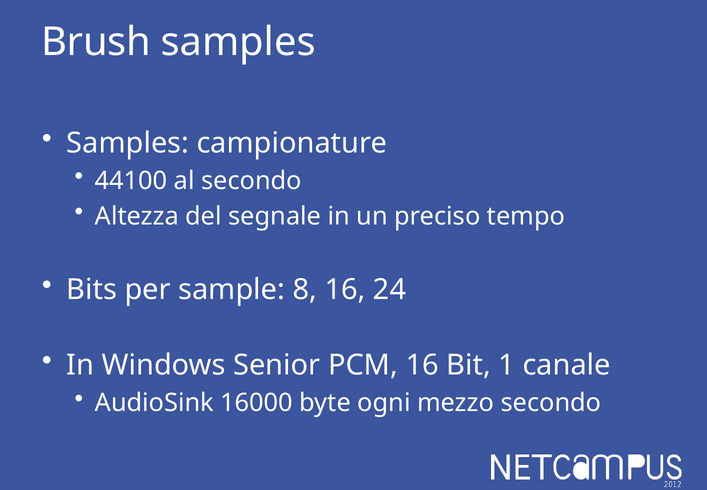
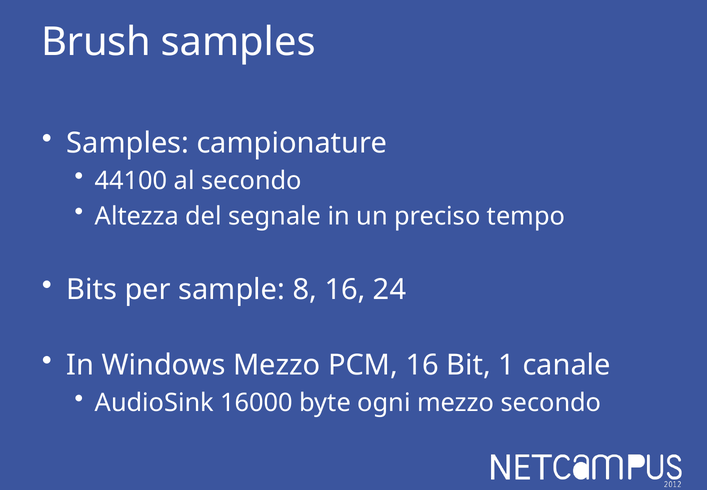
Windows Senior: Senior -> Mezzo
